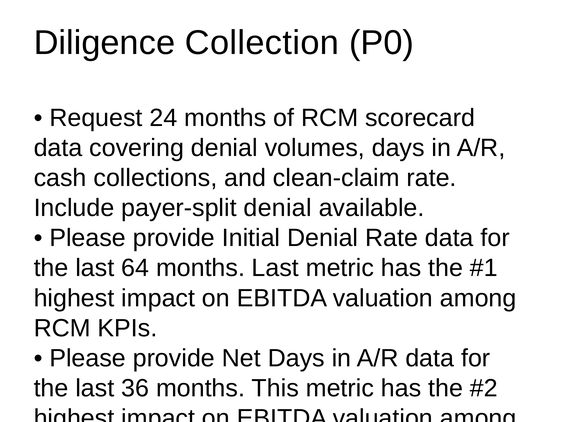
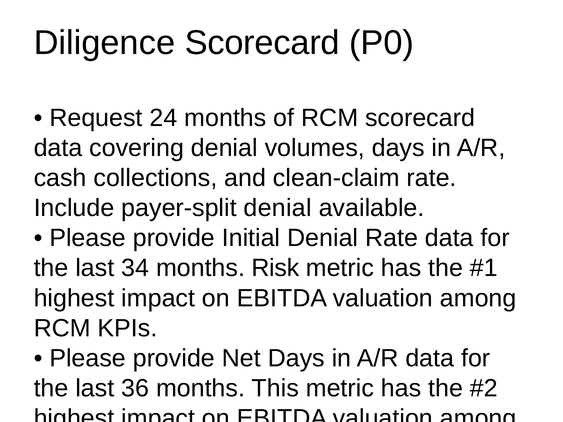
Diligence Collection: Collection -> Scorecard
64: 64 -> 34
months Last: Last -> Risk
